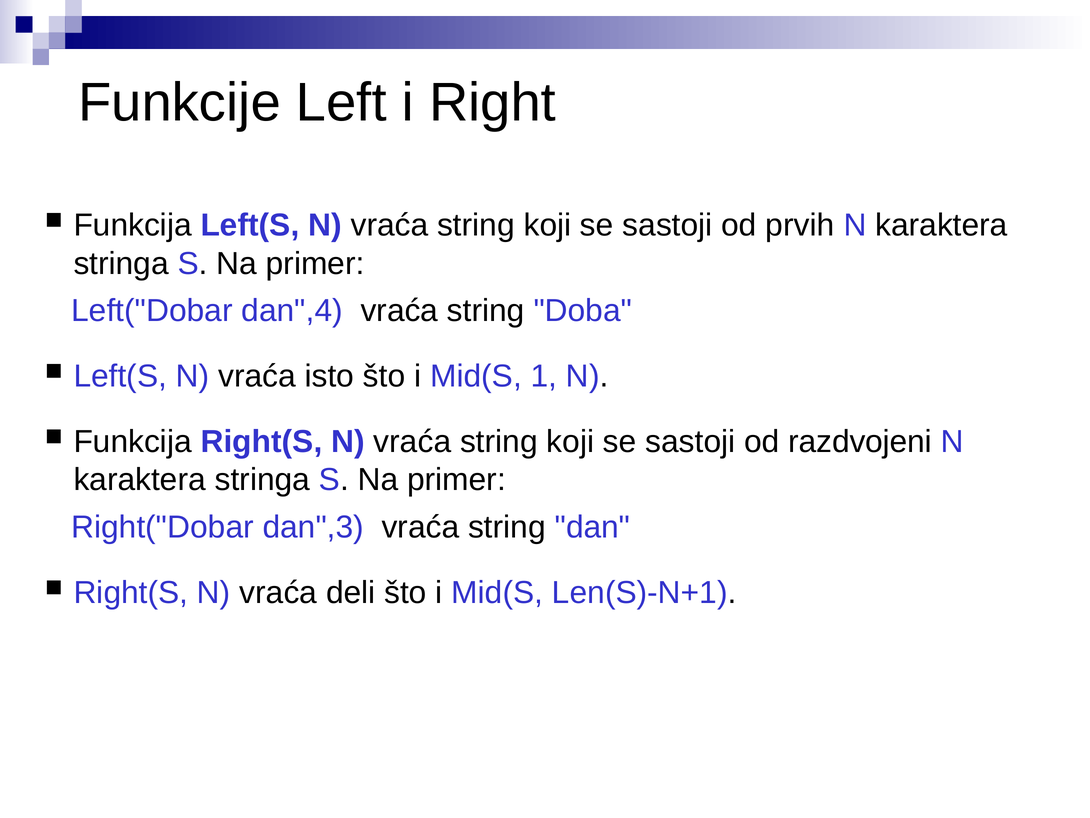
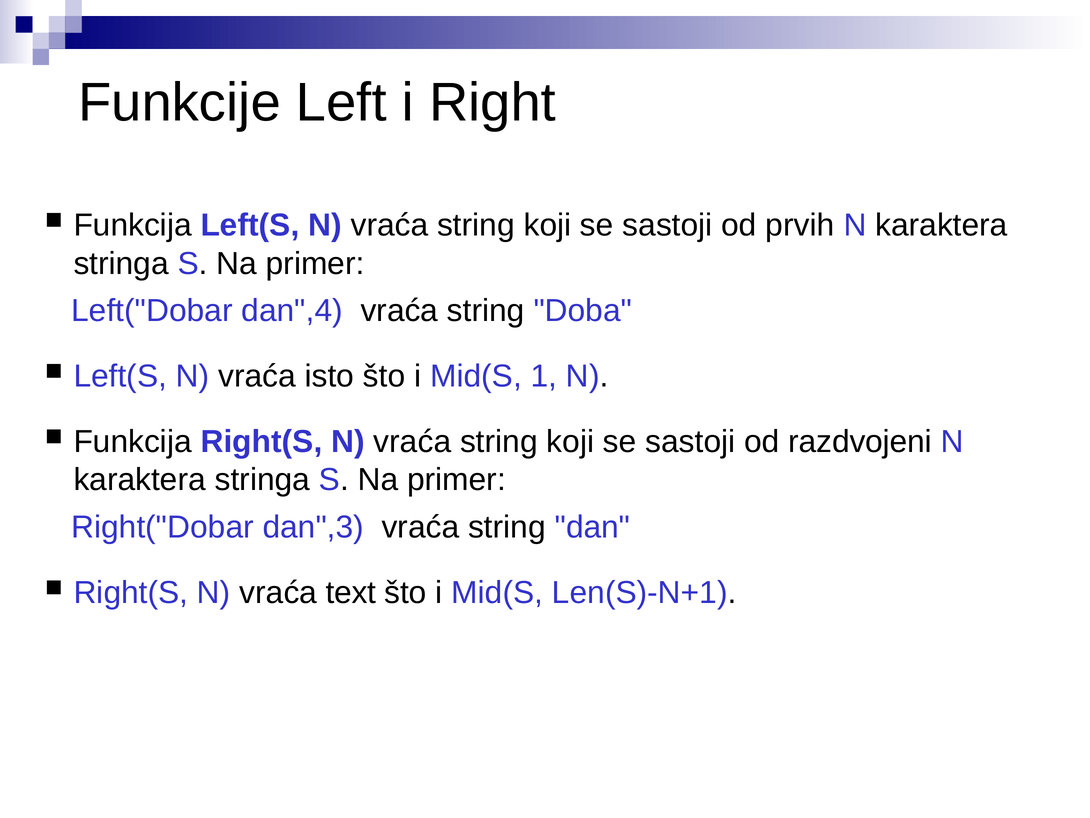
deli: deli -> text
